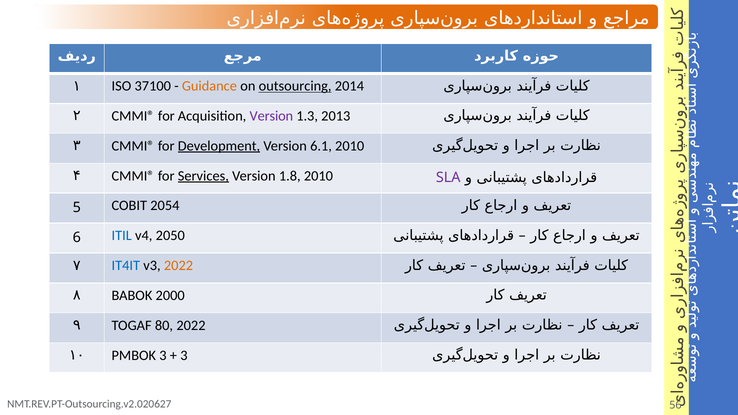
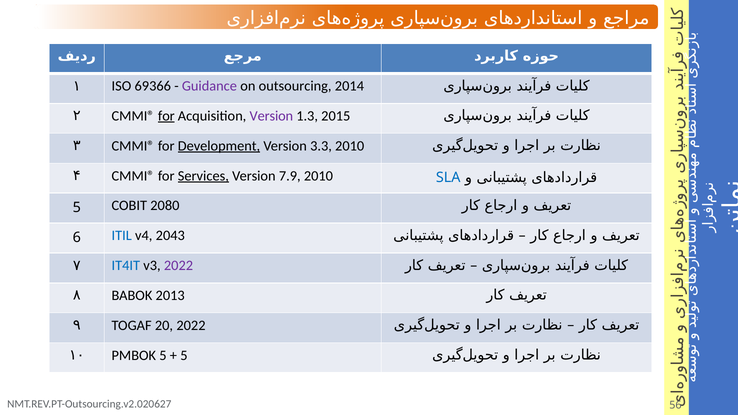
37100: 37100 -> 69366
Guidance colour: orange -> purple
outsourcing underline: present -> none
for at (166, 116) underline: none -> present
2013: 2013 -> 2015
6.1: 6.1 -> 3.3
1.8: 1.8 -> 7.9
SLA colour: purple -> blue
2054: 2054 -> 2080
2050: 2050 -> 2043
2022 at (178, 266) colour: orange -> purple
2000: 2000 -> 2013
80: 80 -> 20
PMBOK 3: 3 -> 5
3 at (184, 355): 3 -> 5
